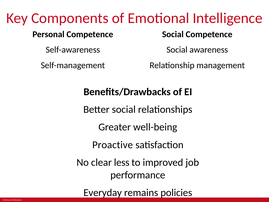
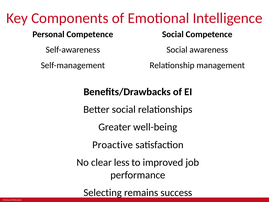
Everyday: Everyday -> Selecting
policies: policies -> success
